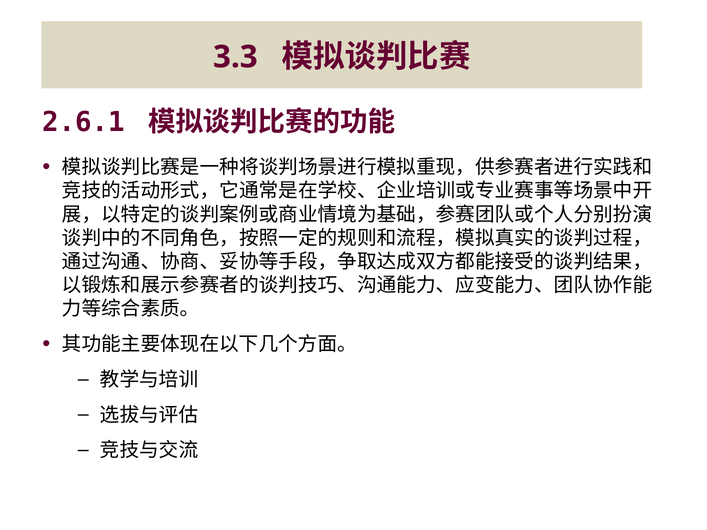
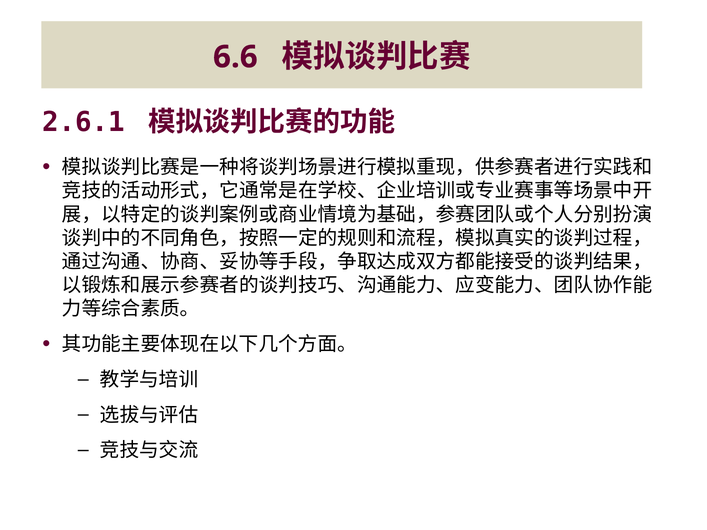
3.3: 3.3 -> 6.6
